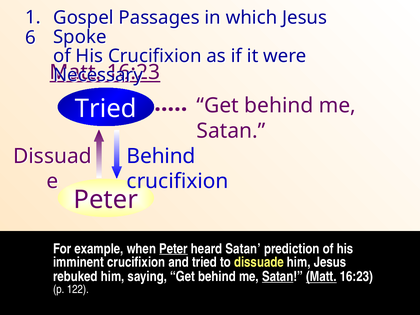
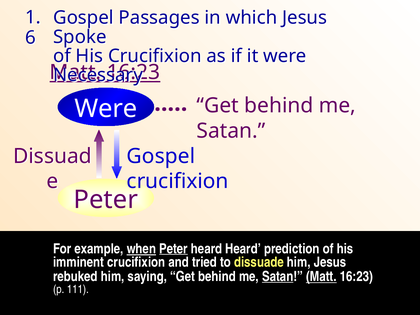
Tried at (106, 109): Tried -> Were
Behind at (161, 156): Behind -> Gospel
when underline: none -> present
heard Satan: Satan -> Heard
122: 122 -> 111
